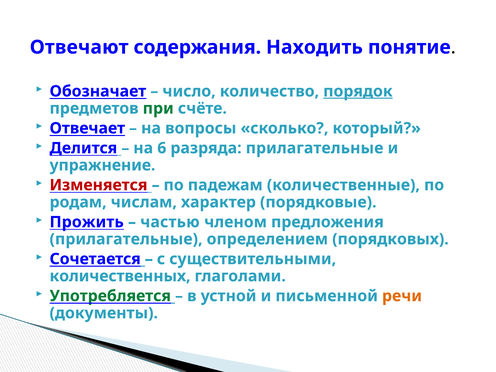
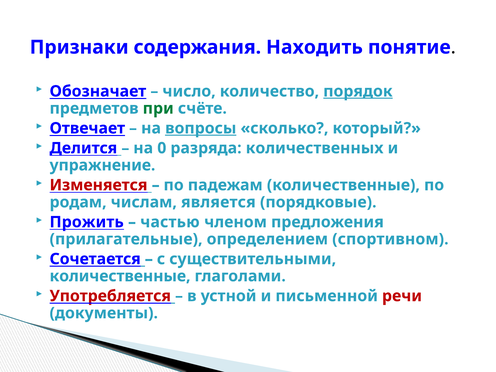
Отвечают: Отвечают -> Признаки
вопросы underline: none -> present
6: 6 -> 0
разряда прилагательные: прилагательные -> количественных
характер: характер -> является
порядковых: порядковых -> спортивном
количественных at (120, 276): количественных -> количественные
Употребляется colour: green -> red
речи colour: orange -> red
